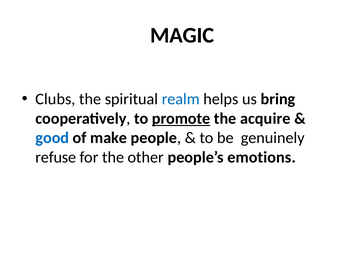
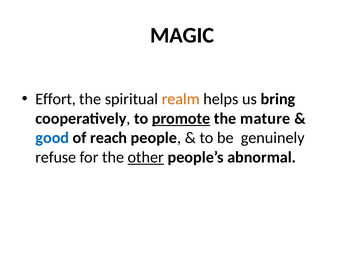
Clubs: Clubs -> Effort
realm colour: blue -> orange
acquire: acquire -> mature
make: make -> reach
other underline: none -> present
emotions: emotions -> abnormal
